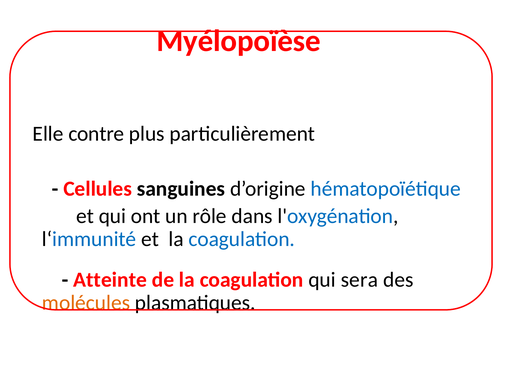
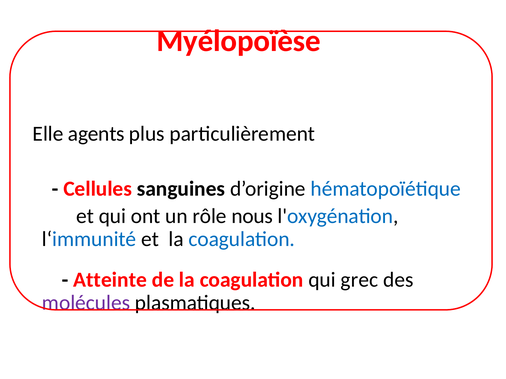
contre: contre -> agents
dans: dans -> nous
sera: sera -> grec
molécules colour: orange -> purple
